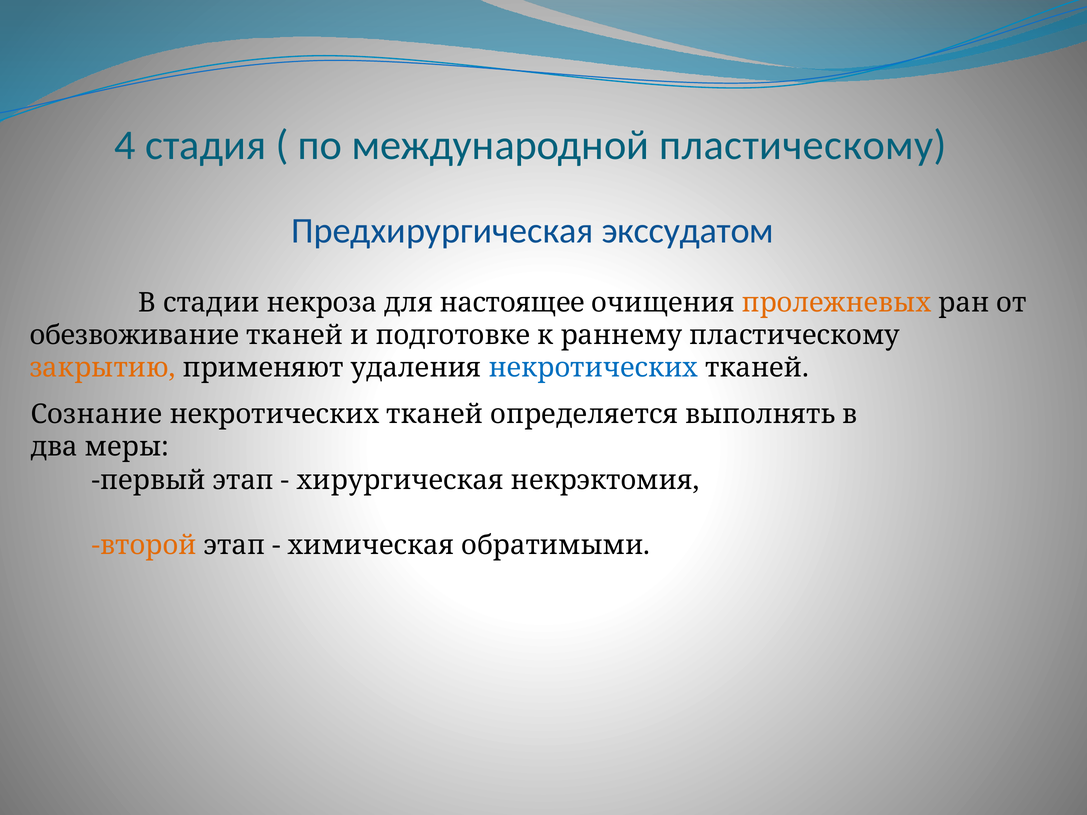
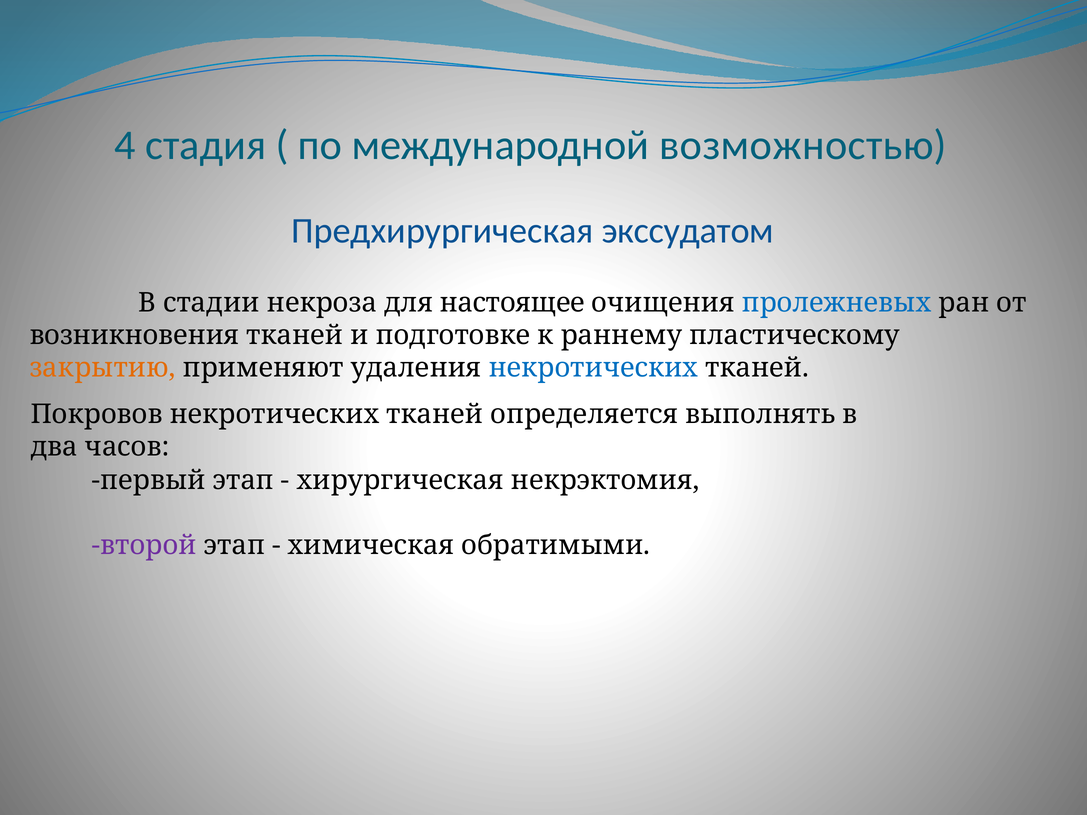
международной пластическому: пластическому -> возможностью
пролежневых colour: orange -> blue
обезвоживание: обезвоживание -> возникновения
Сознание: Сознание -> Покровов
меры: меры -> часов
второй colour: orange -> purple
